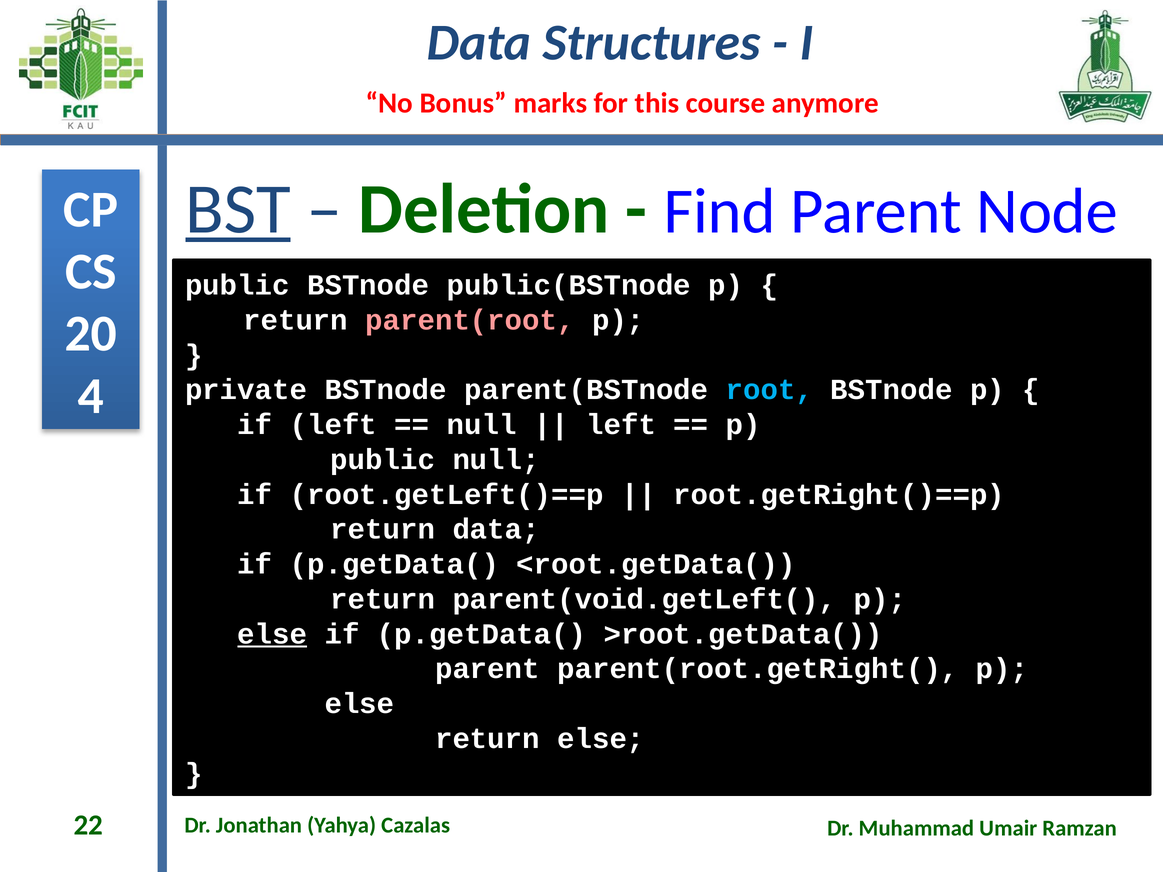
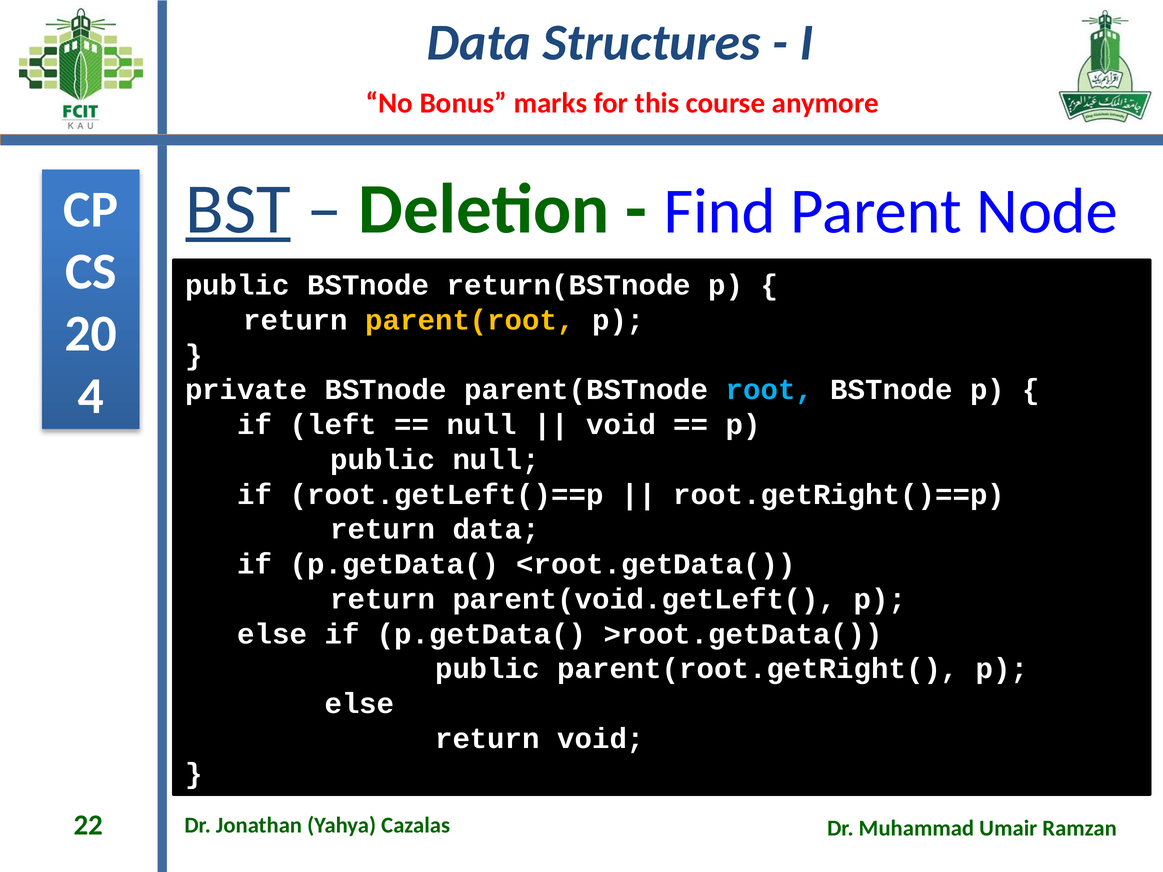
public(BSTnode: public(BSTnode -> return(BSTnode
parent(root colour: pink -> yellow
left at (621, 425): left -> void
else at (272, 634) underline: present -> none
parent at (487, 669): parent -> public
return else: else -> void
